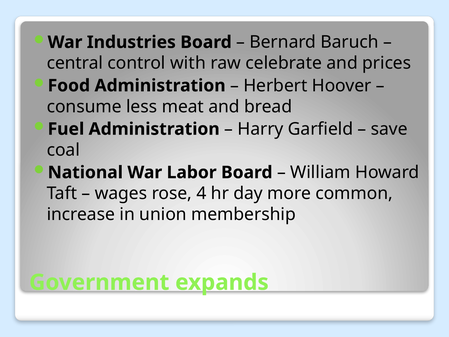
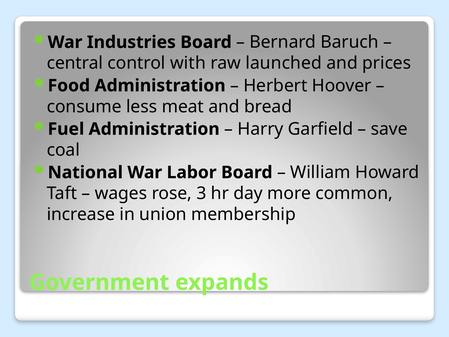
celebrate: celebrate -> launched
4: 4 -> 3
